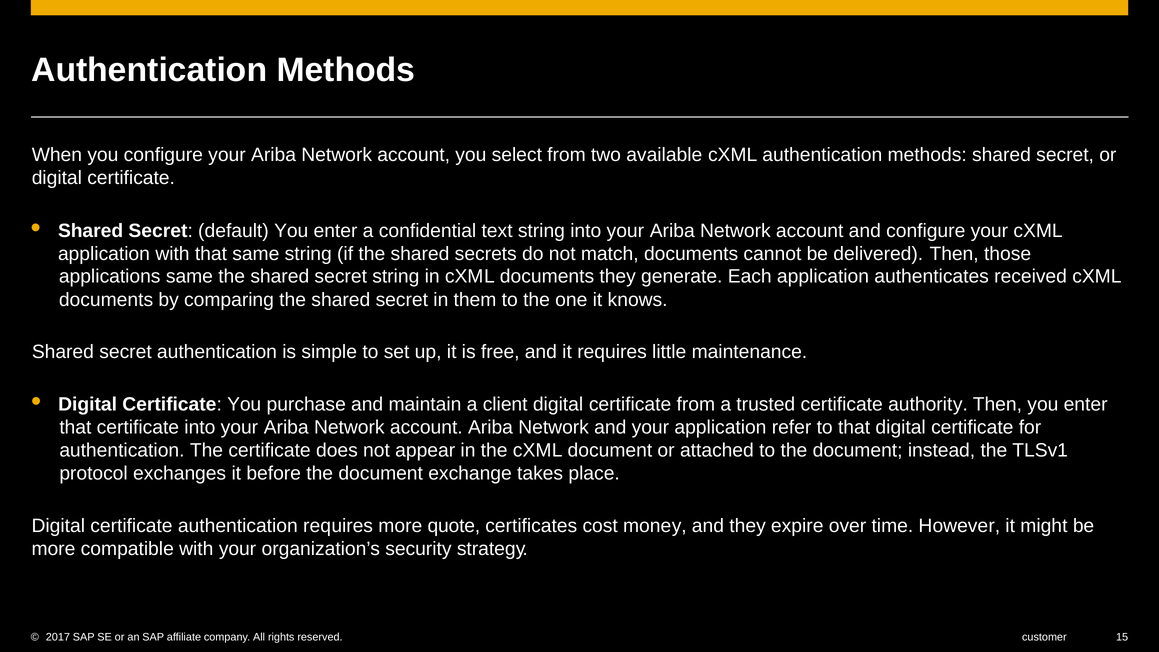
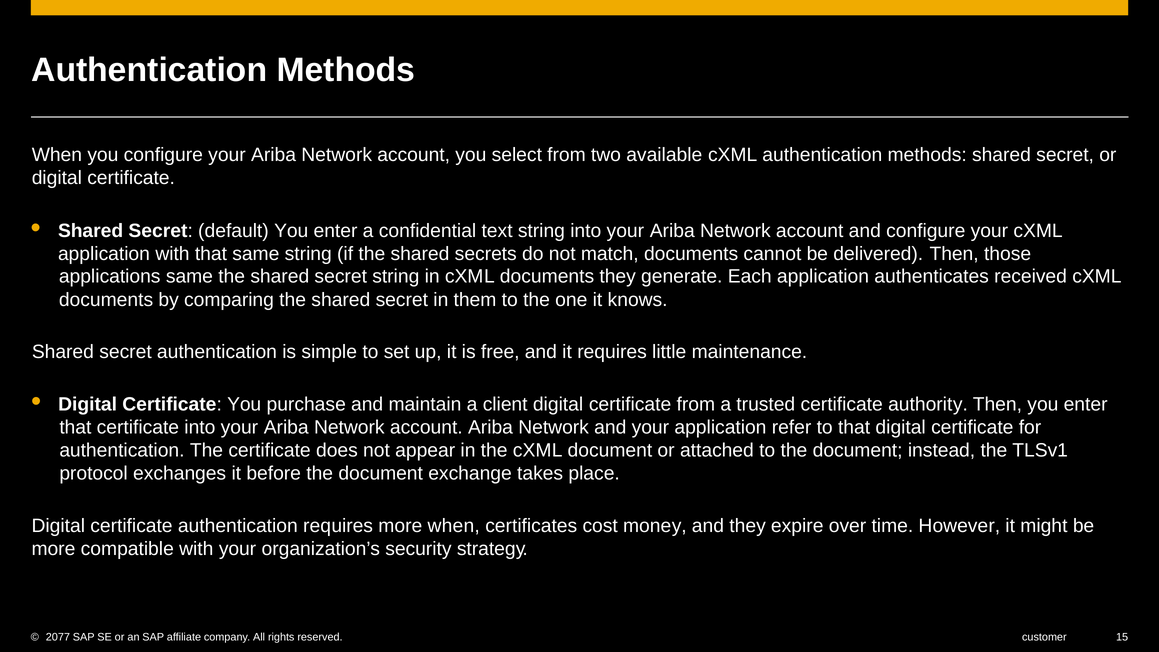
more quote: quote -> when
2017: 2017 -> 2077
